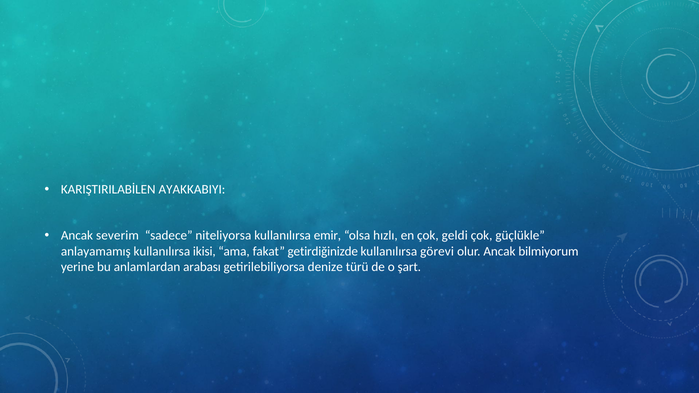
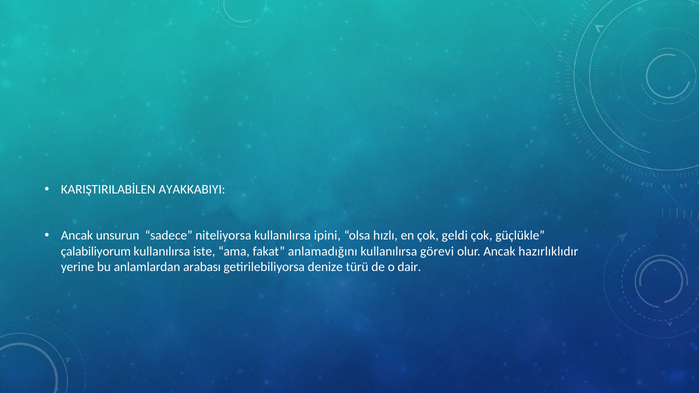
severim: severim -> unsurun
emir: emir -> ipini
anlayamamış: anlayamamış -> çalabiliyorum
ikisi: ikisi -> iste
getirdiğinizde: getirdiğinizde -> anlamadığını
bilmiyorum: bilmiyorum -> hazırlıklıdır
şart: şart -> dair
